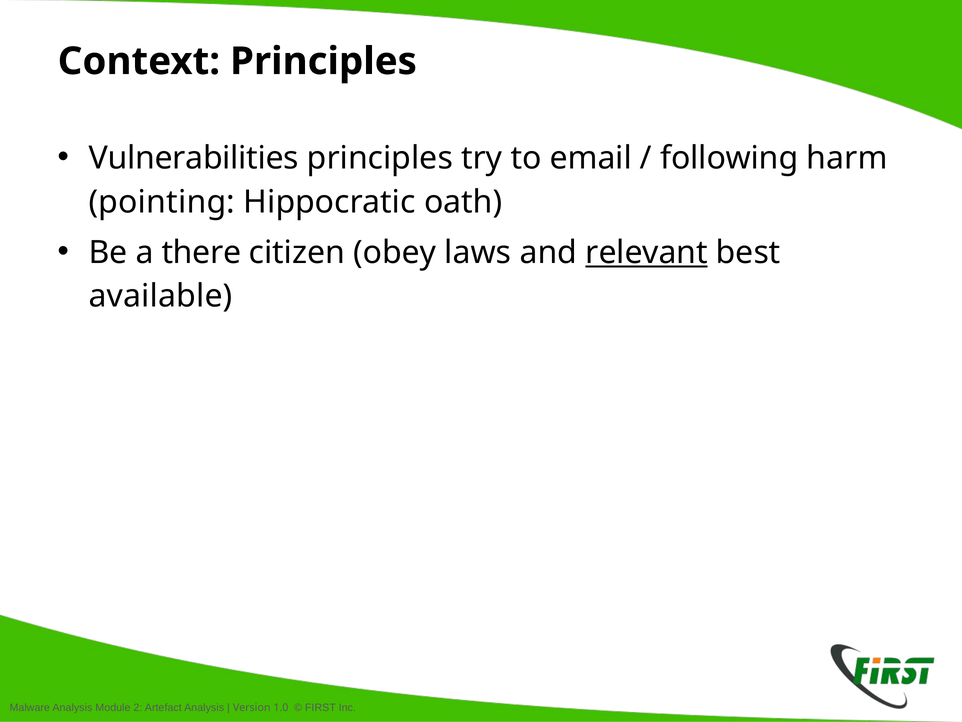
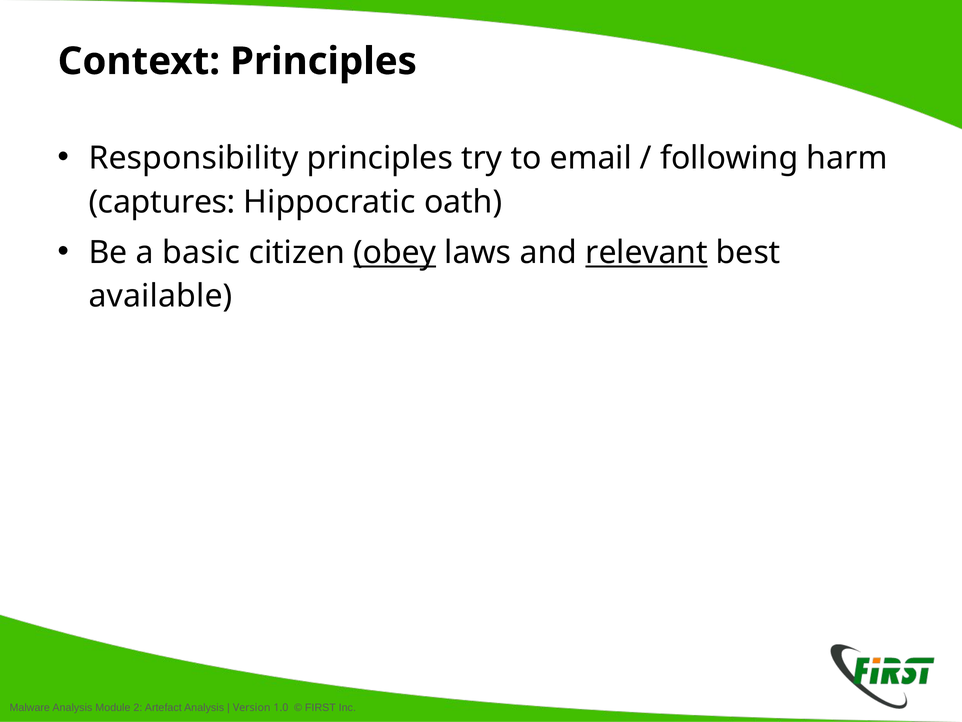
Vulnerabilities: Vulnerabilities -> Responsibility
pointing: pointing -> captures
there: there -> basic
obey underline: none -> present
